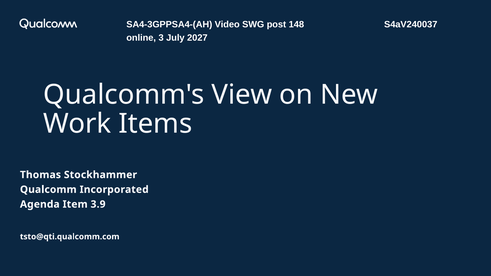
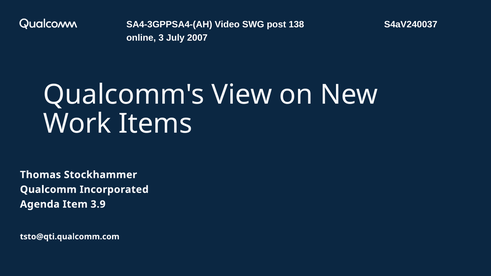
148: 148 -> 138
2027: 2027 -> 2007
